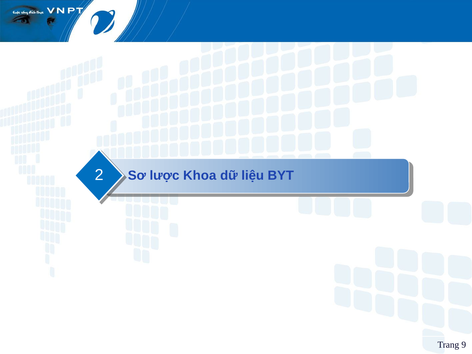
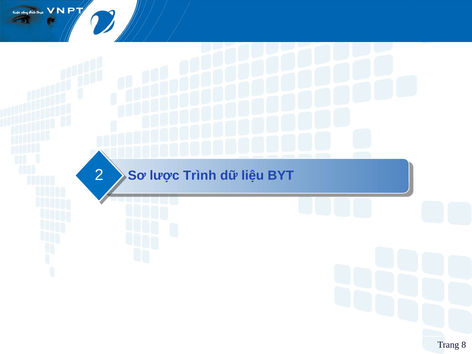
Khoa: Khoa -> Trình
9: 9 -> 8
